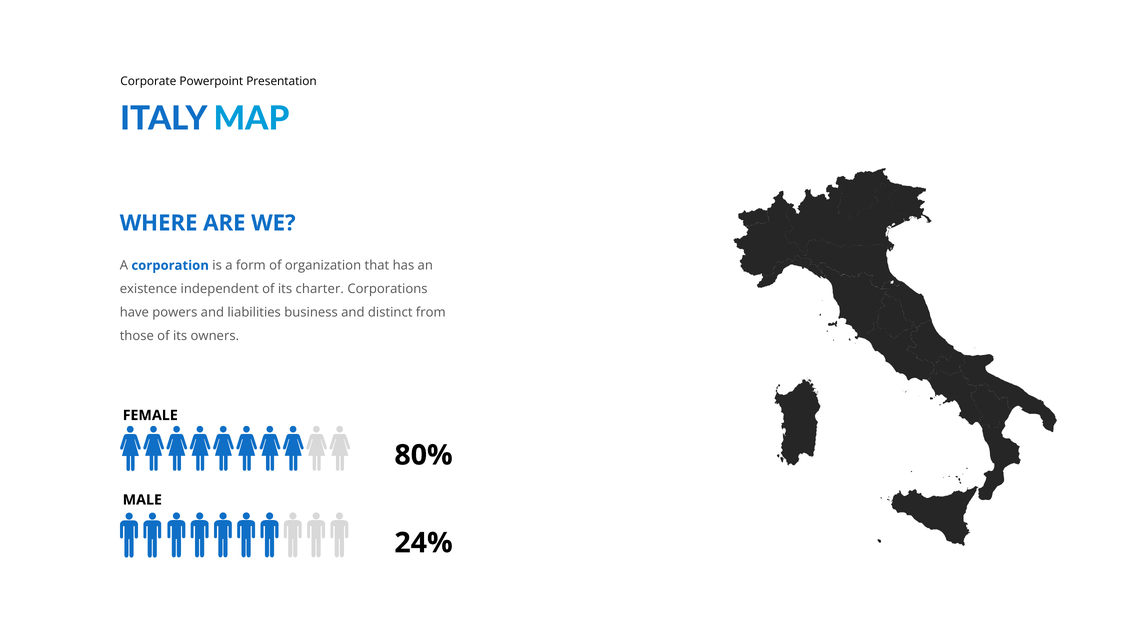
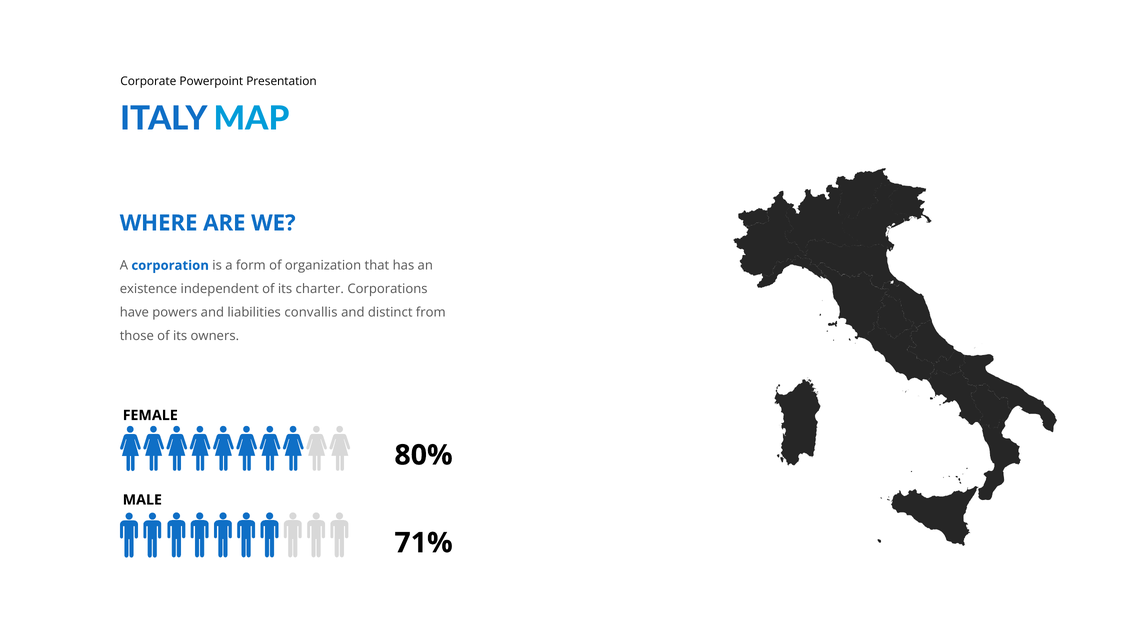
business: business -> convallis
24%: 24% -> 71%
